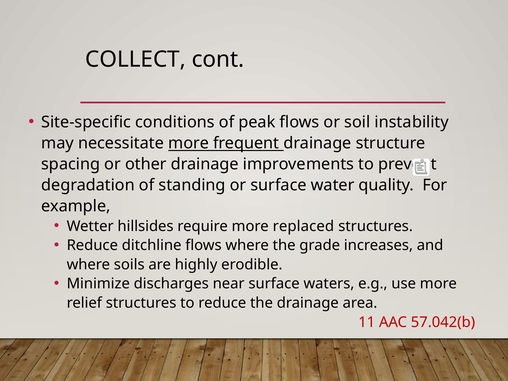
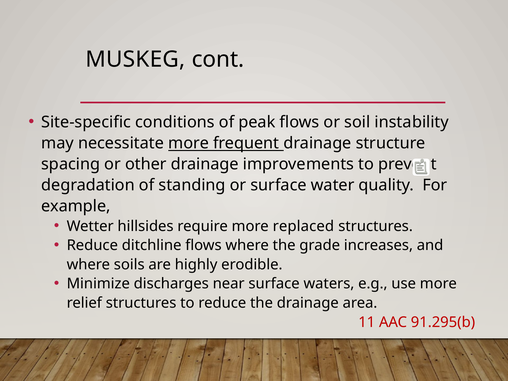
COLLECT: COLLECT -> MUSKEG
57.042(b: 57.042(b -> 91.295(b
